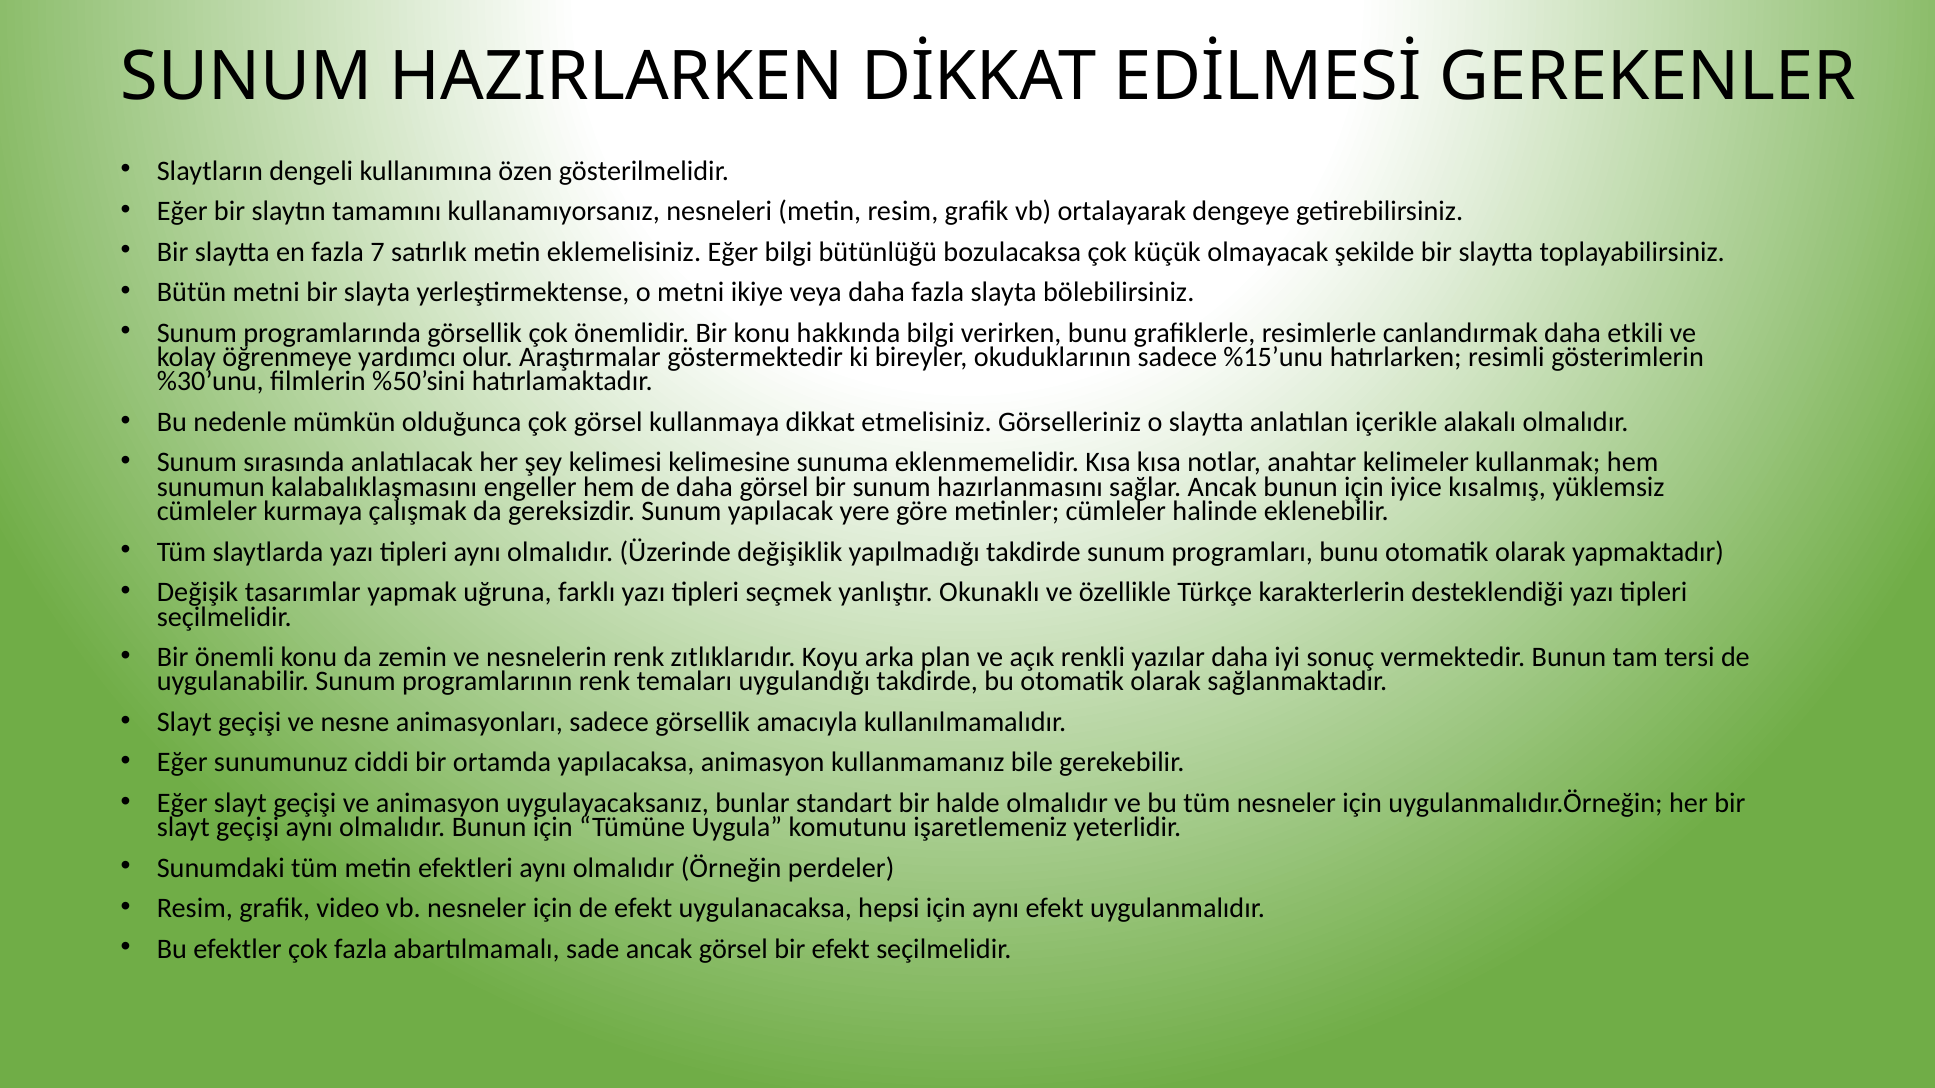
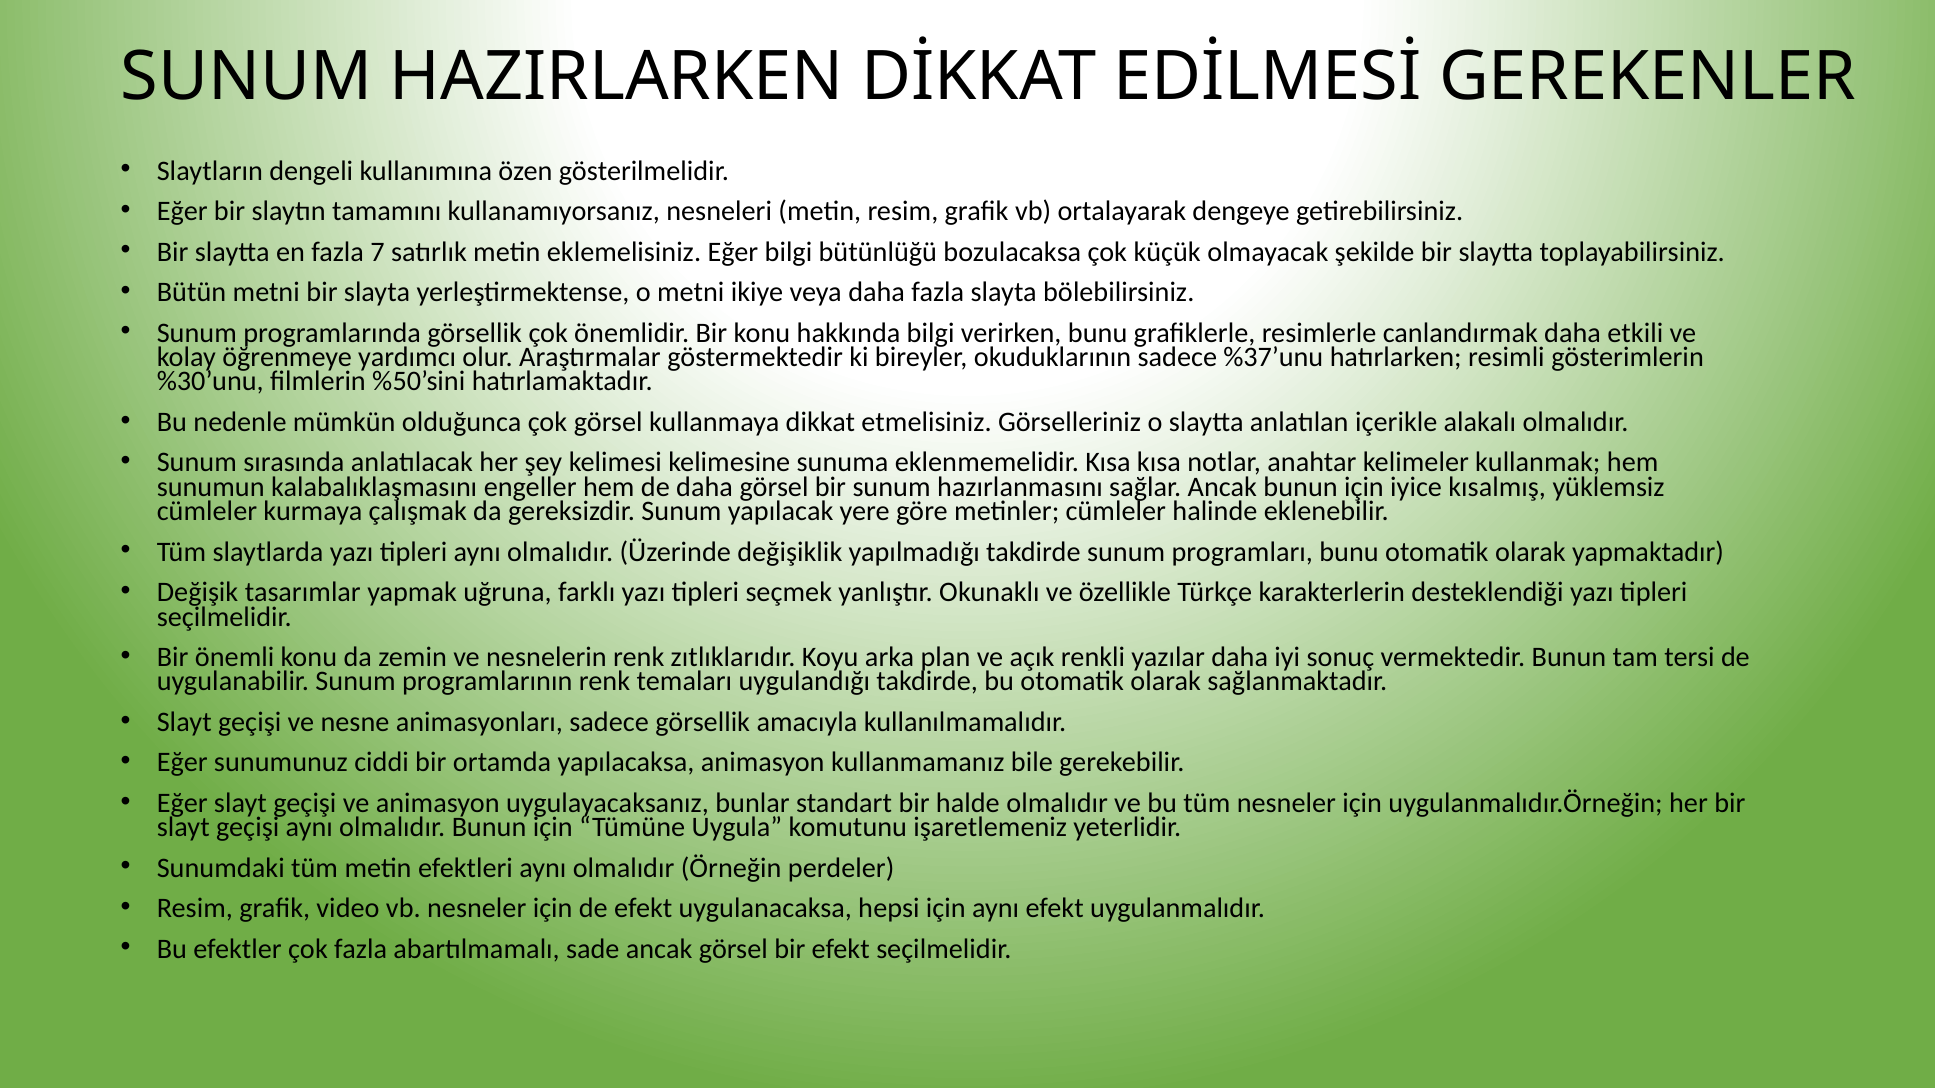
%15’unu: %15’unu -> %37’unu
